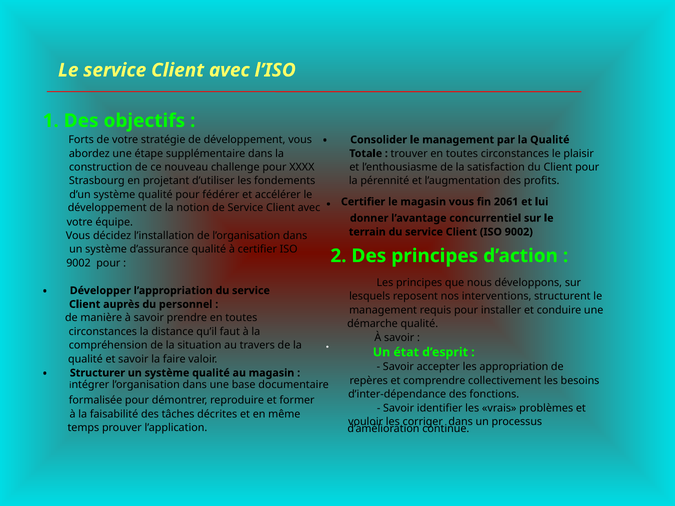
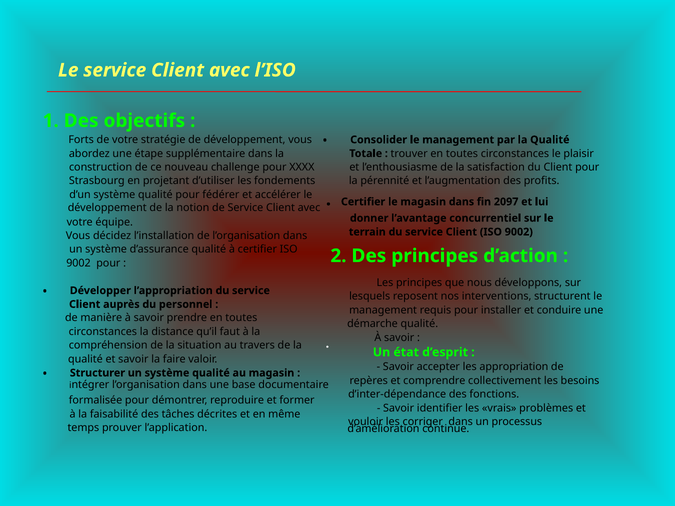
magasin vous: vous -> dans
2061: 2061 -> 2097
